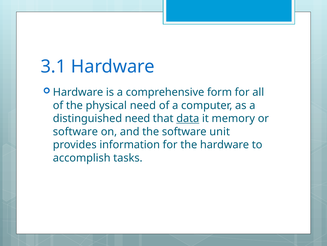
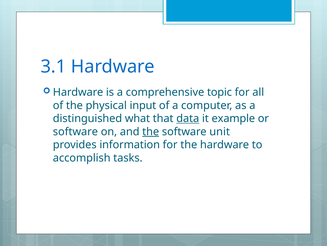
form: form -> topic
physical need: need -> input
distinguished need: need -> what
memory: memory -> example
the at (151, 131) underline: none -> present
